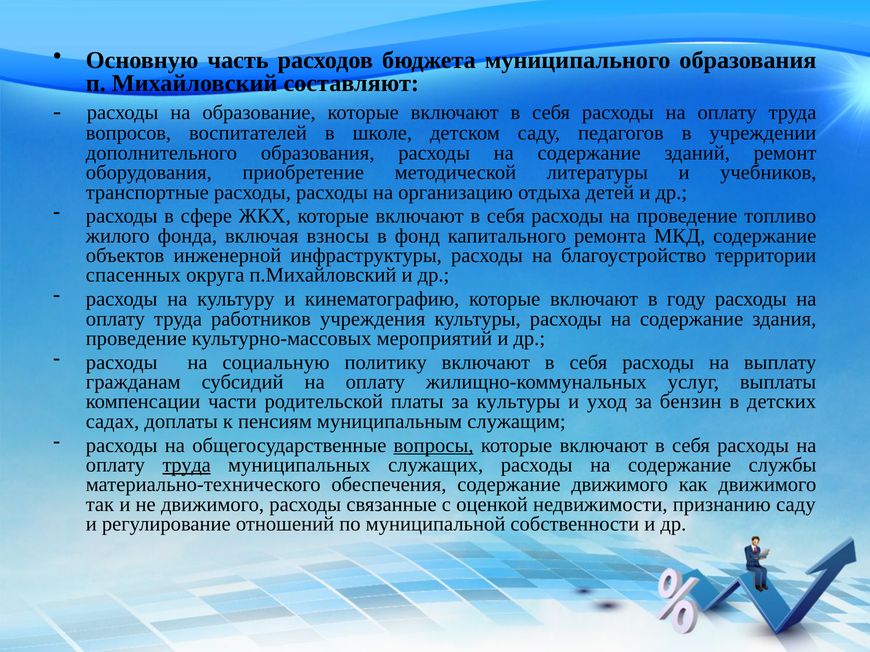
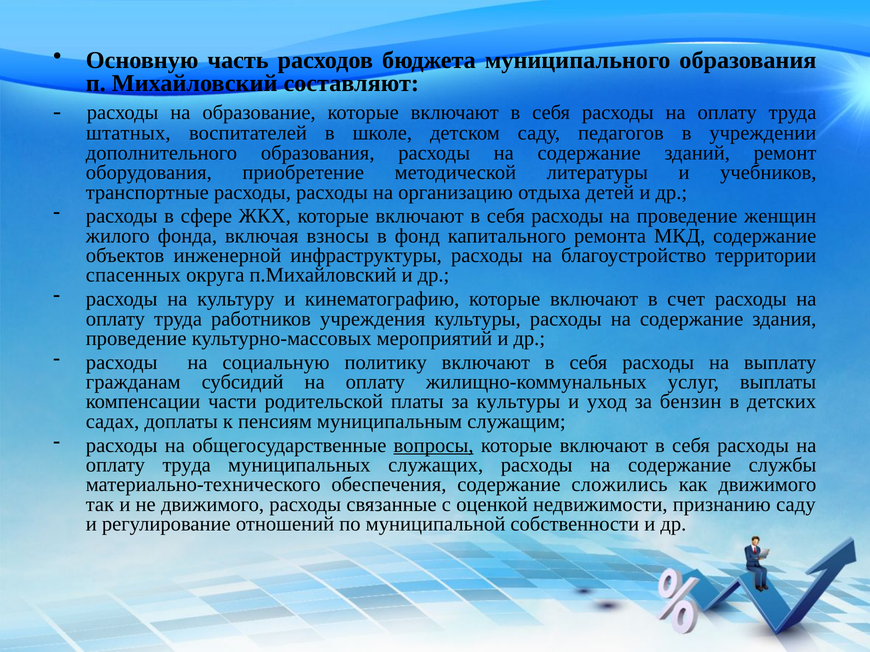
вопросов: вопросов -> штатных
топливо: топливо -> женщин
году: году -> счет
труда at (187, 465) underline: present -> none
содержание движимого: движимого -> сложились
